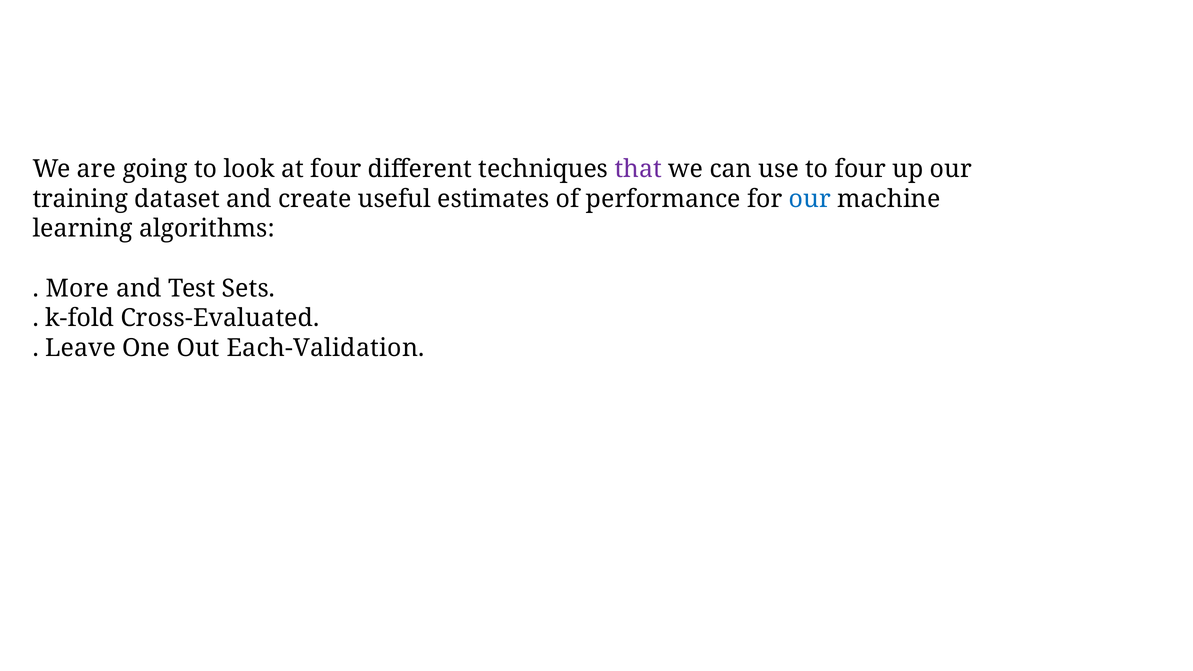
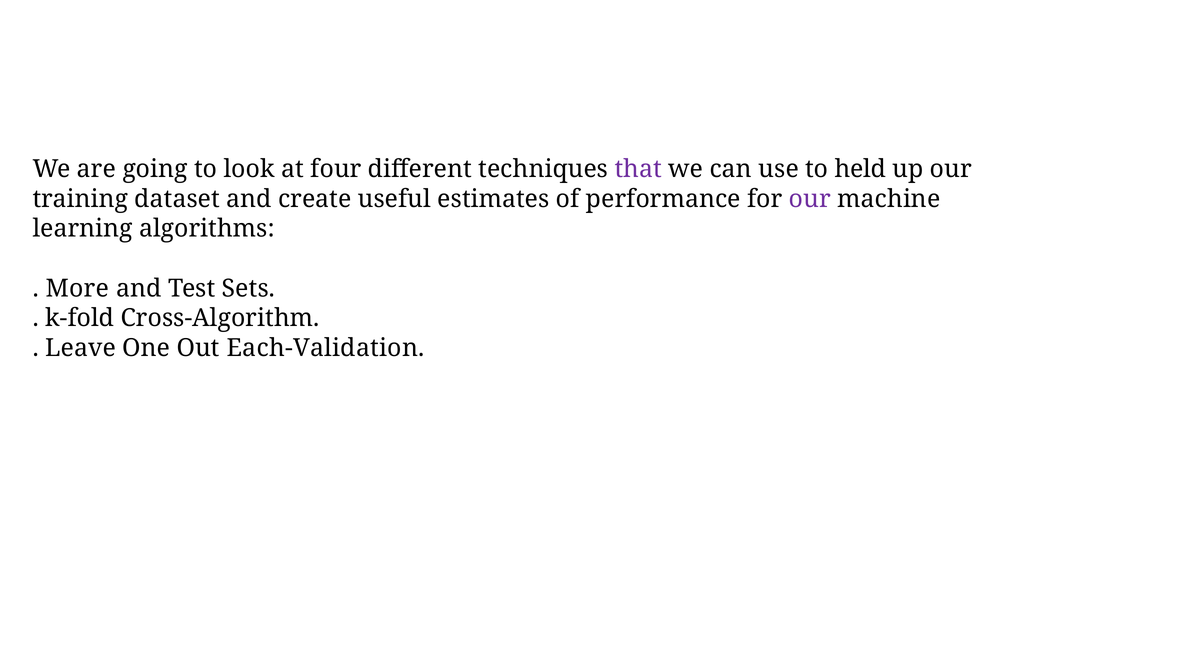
to four: four -> held
our at (810, 199) colour: blue -> purple
Cross-Evaluated: Cross-Evaluated -> Cross-Algorithm
